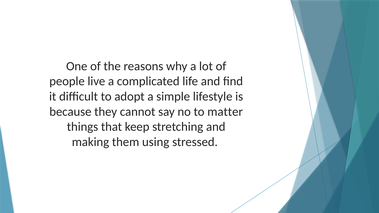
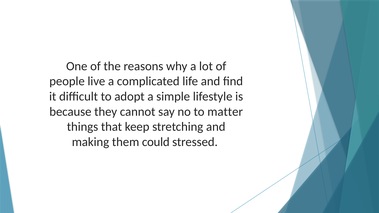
using: using -> could
